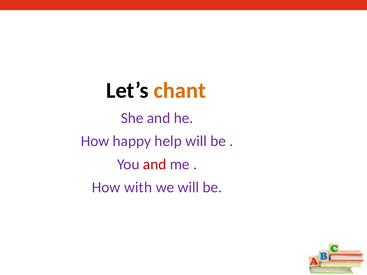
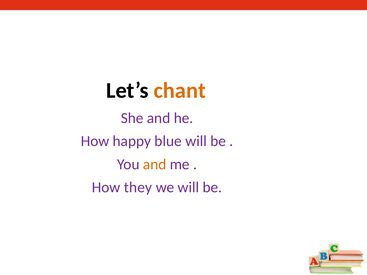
help: help -> blue
and at (155, 164) colour: red -> orange
with: with -> they
